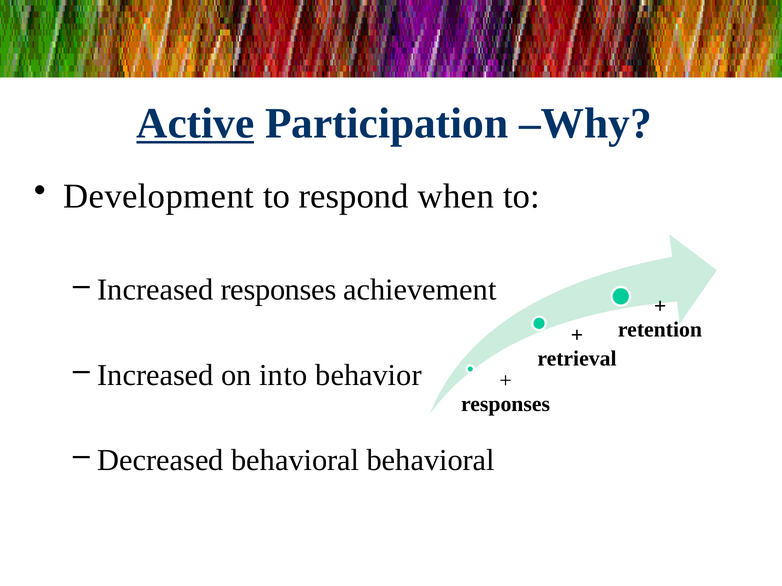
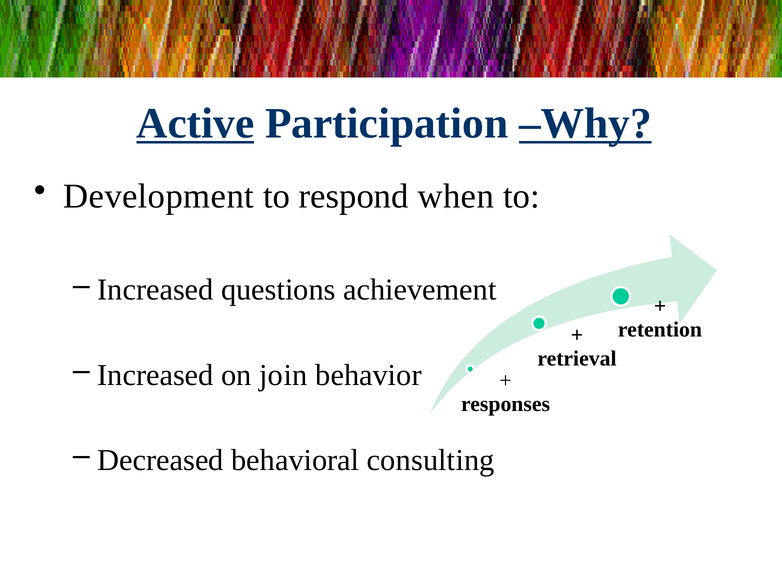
Why underline: none -> present
Increased responses: responses -> questions
into: into -> join
behavioral behavioral: behavioral -> consulting
